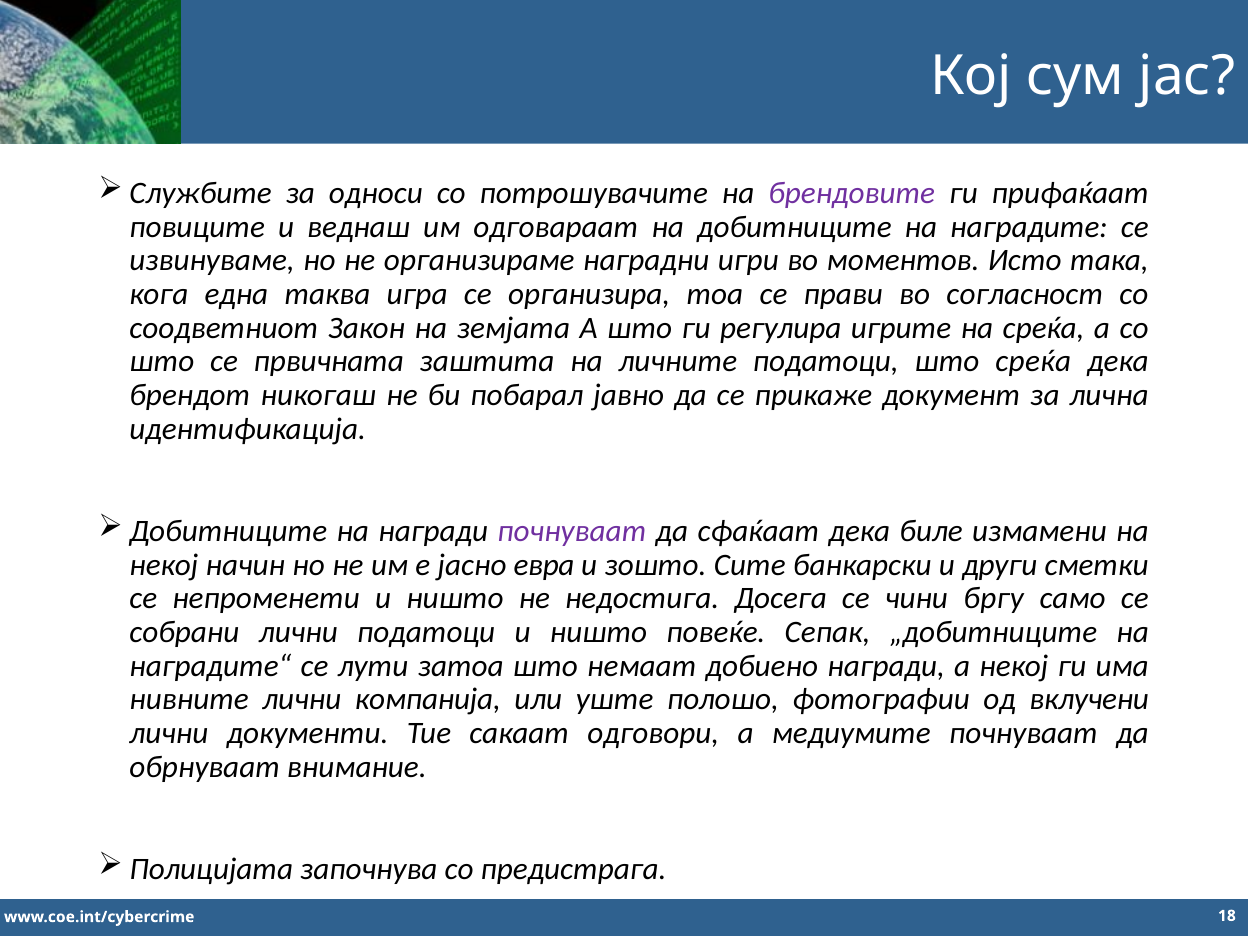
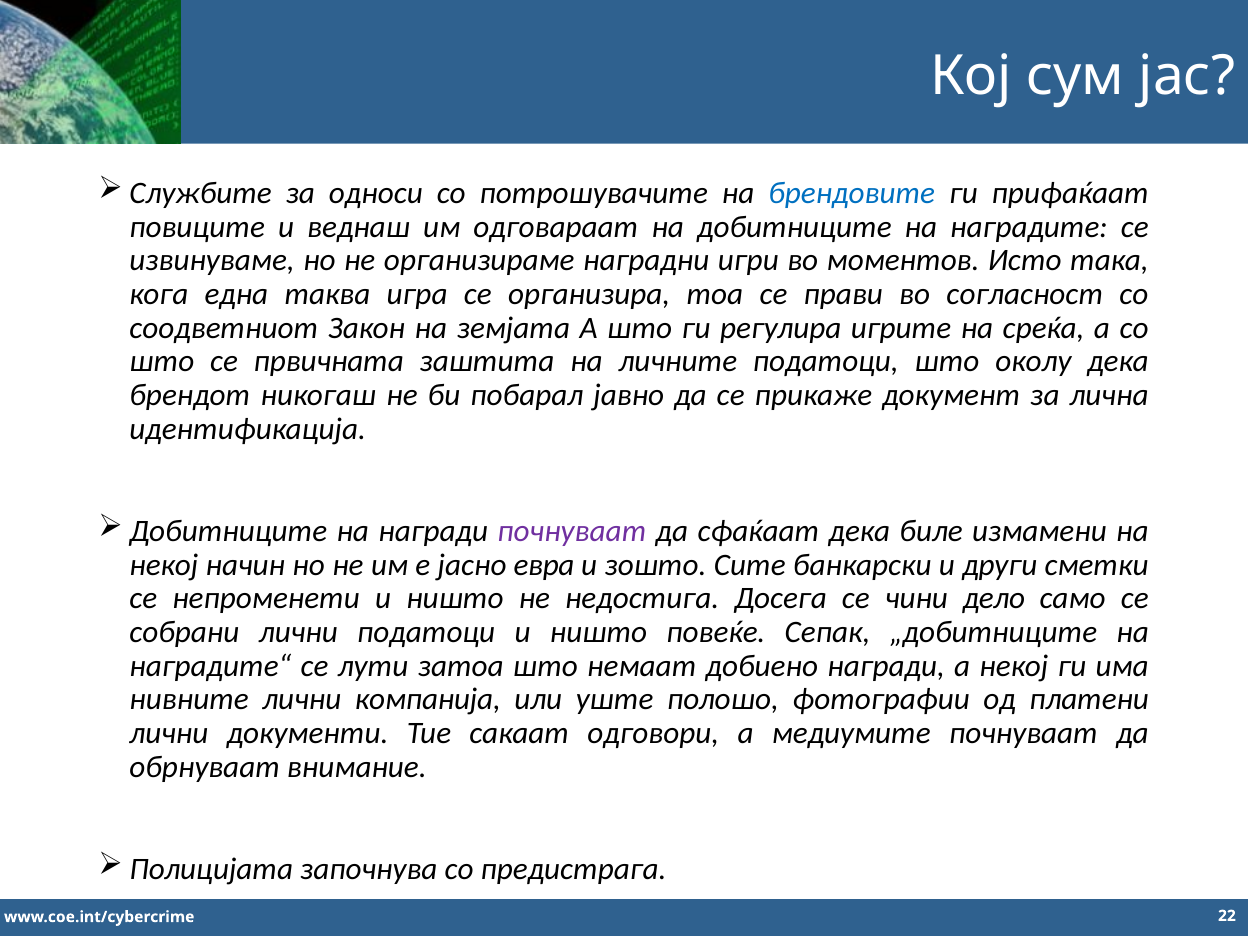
брендовите colour: purple -> blue
што среќа: среќа -> околу
бргу: бргу -> дело
вклучени: вклучени -> платени
18: 18 -> 22
